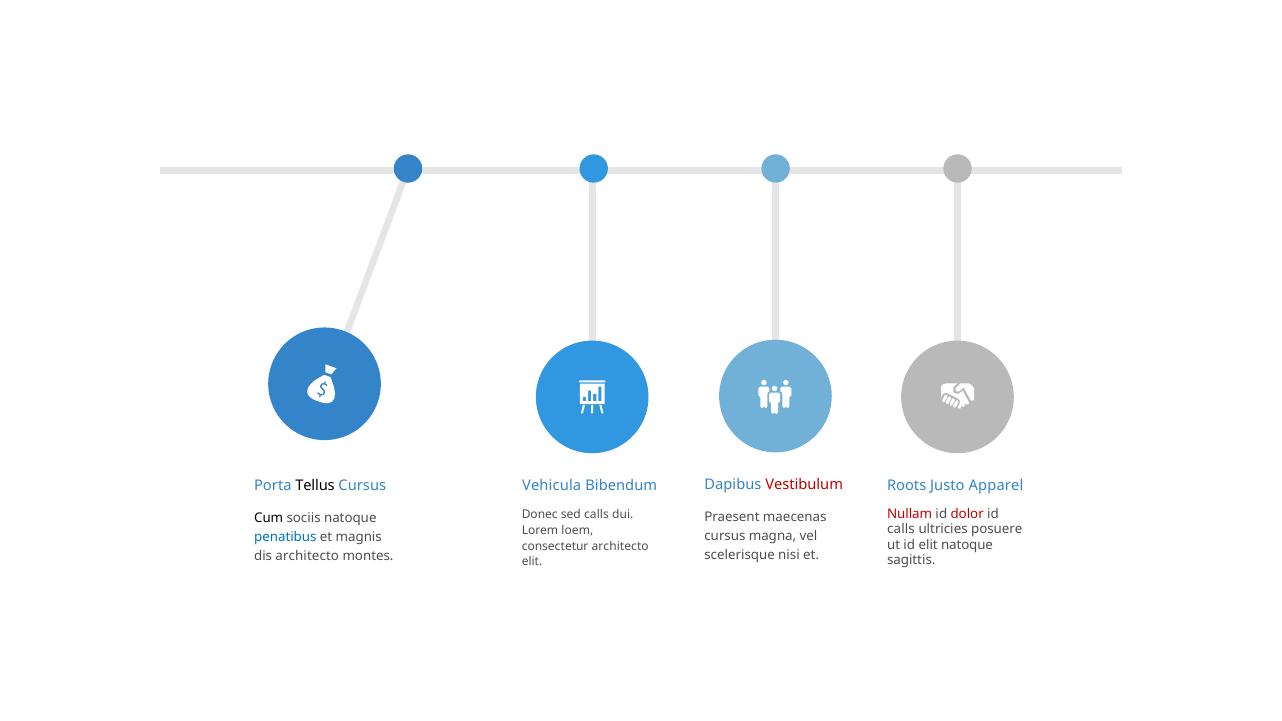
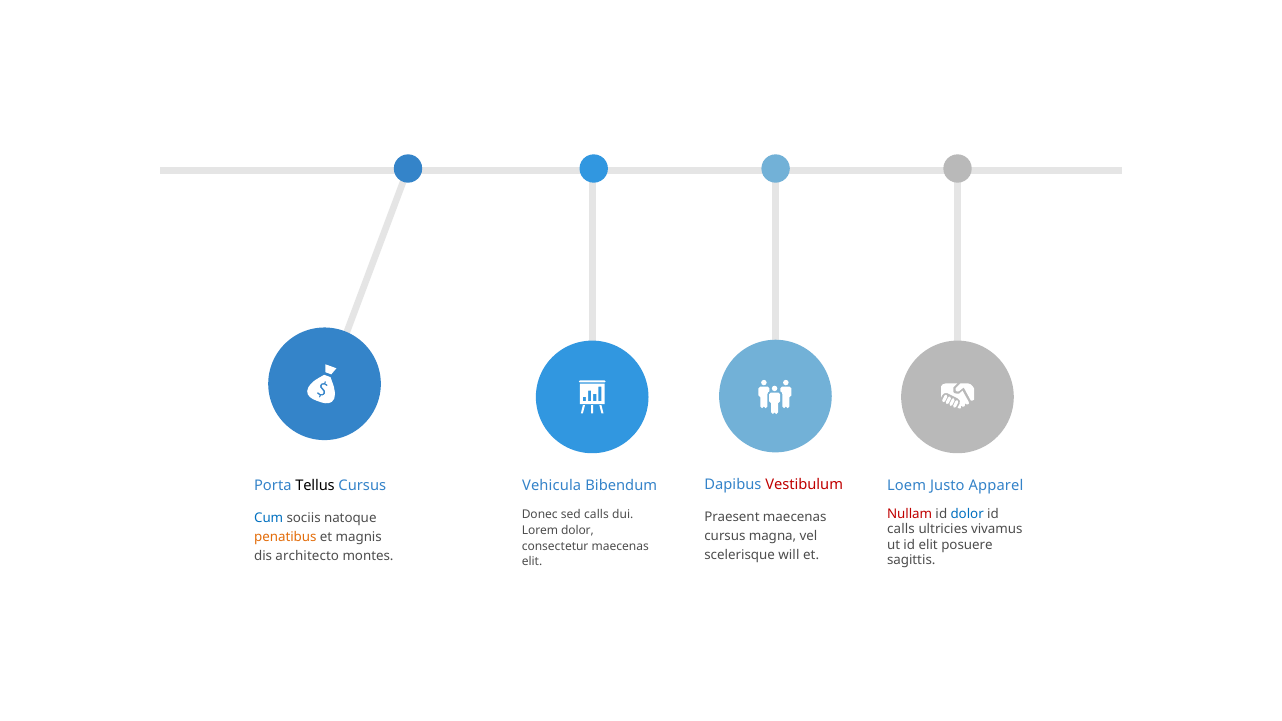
Roots: Roots -> Loem
dolor at (967, 514) colour: red -> blue
Cum colour: black -> blue
posuere: posuere -> vivamus
Lorem loem: loem -> dolor
penatibus colour: blue -> orange
elit natoque: natoque -> posuere
consectetur architecto: architecto -> maecenas
nisi: nisi -> will
